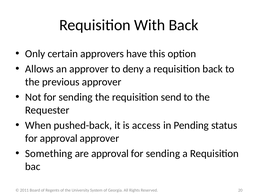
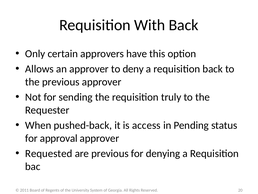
send: send -> truly
Something: Something -> Requested
are approval: approval -> previous
sending at (163, 153): sending -> denying
